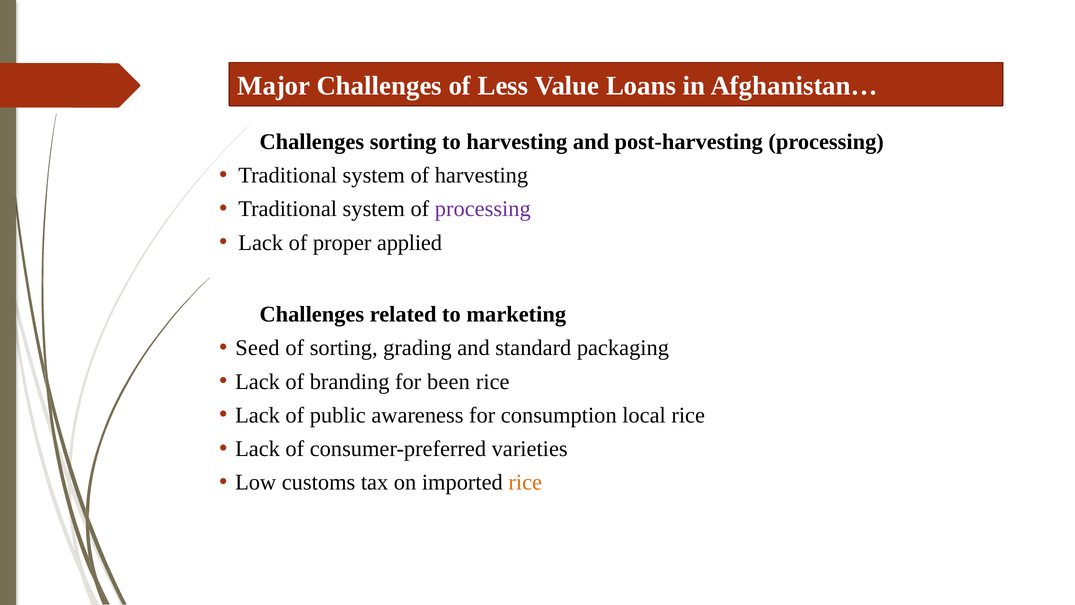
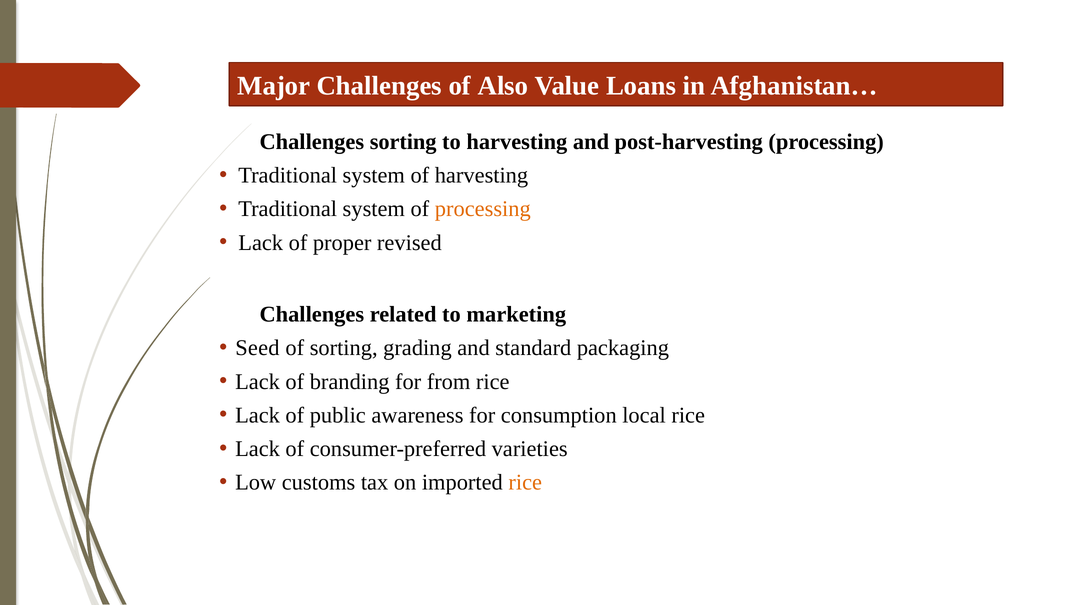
Less: Less -> Also
processing at (483, 209) colour: purple -> orange
applied: applied -> revised
been: been -> from
